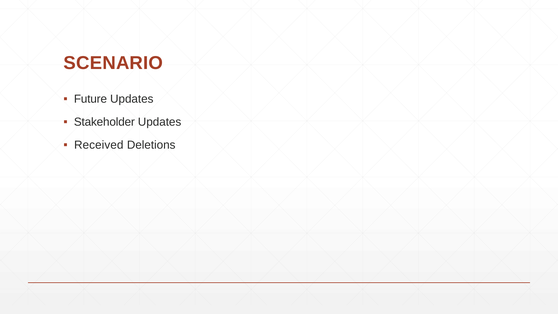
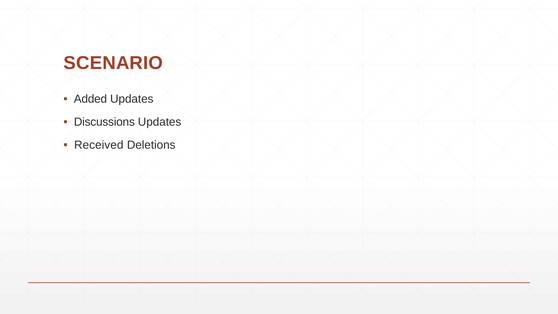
Future: Future -> Added
Stakeholder: Stakeholder -> Discussions
